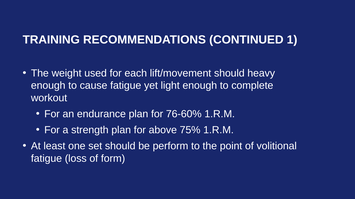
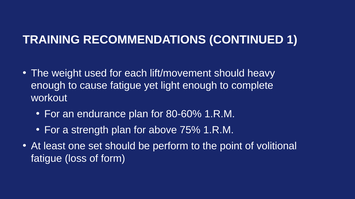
76-60%: 76-60% -> 80-60%
